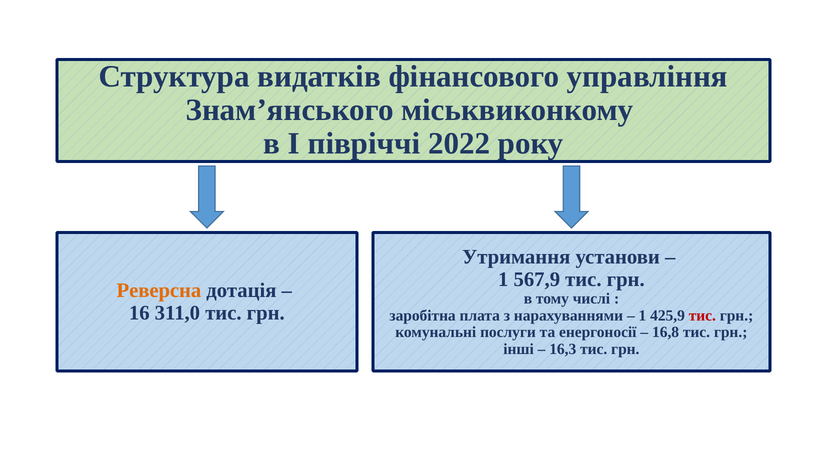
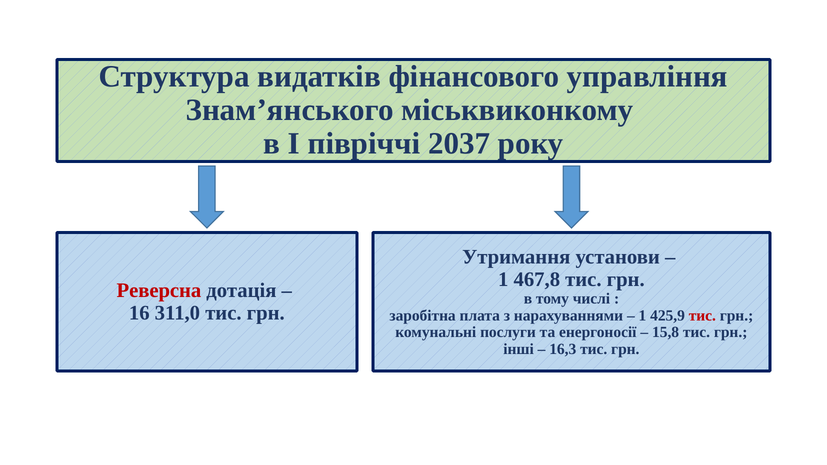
2022: 2022 -> 2037
567,9: 567,9 -> 467,8
Реверсна colour: orange -> red
16,8: 16,8 -> 15,8
